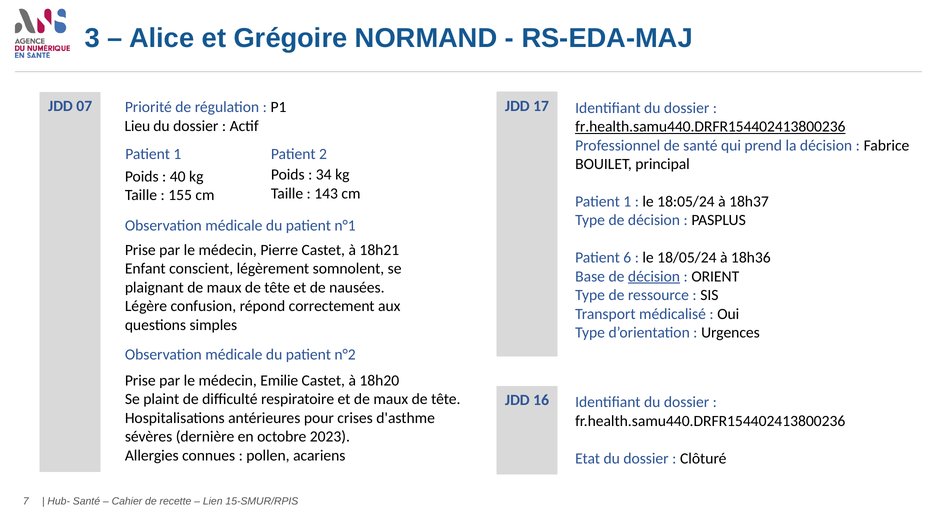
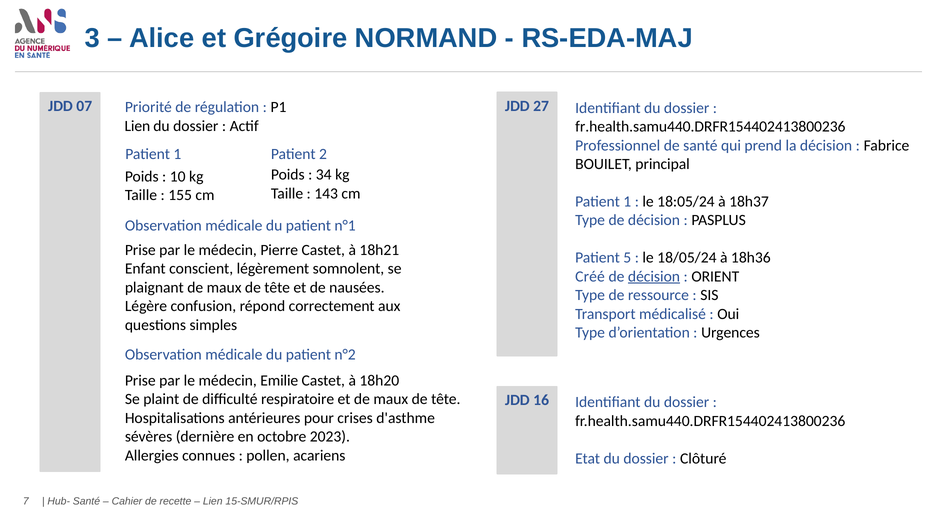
17: 17 -> 27
Lieu at (137, 126): Lieu -> Lien
fr.health.samu440.DRFR154402413800236 at (710, 127) underline: present -> none
40: 40 -> 10
6: 6 -> 5
Base: Base -> Créé
